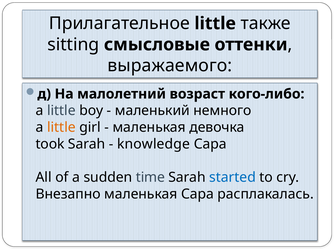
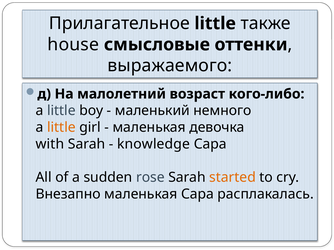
sitting: sitting -> house
took: took -> with
time: time -> rose
started colour: blue -> orange
